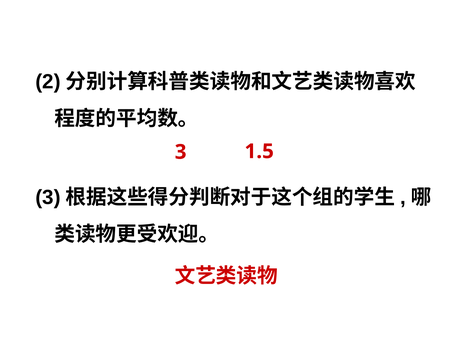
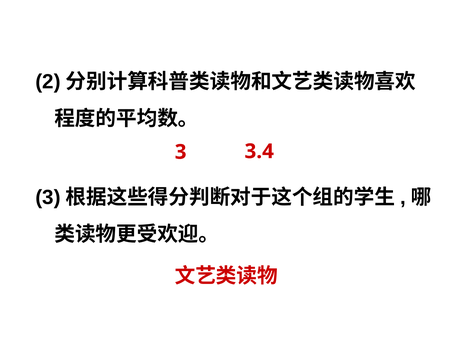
1.5: 1.5 -> 3.4
